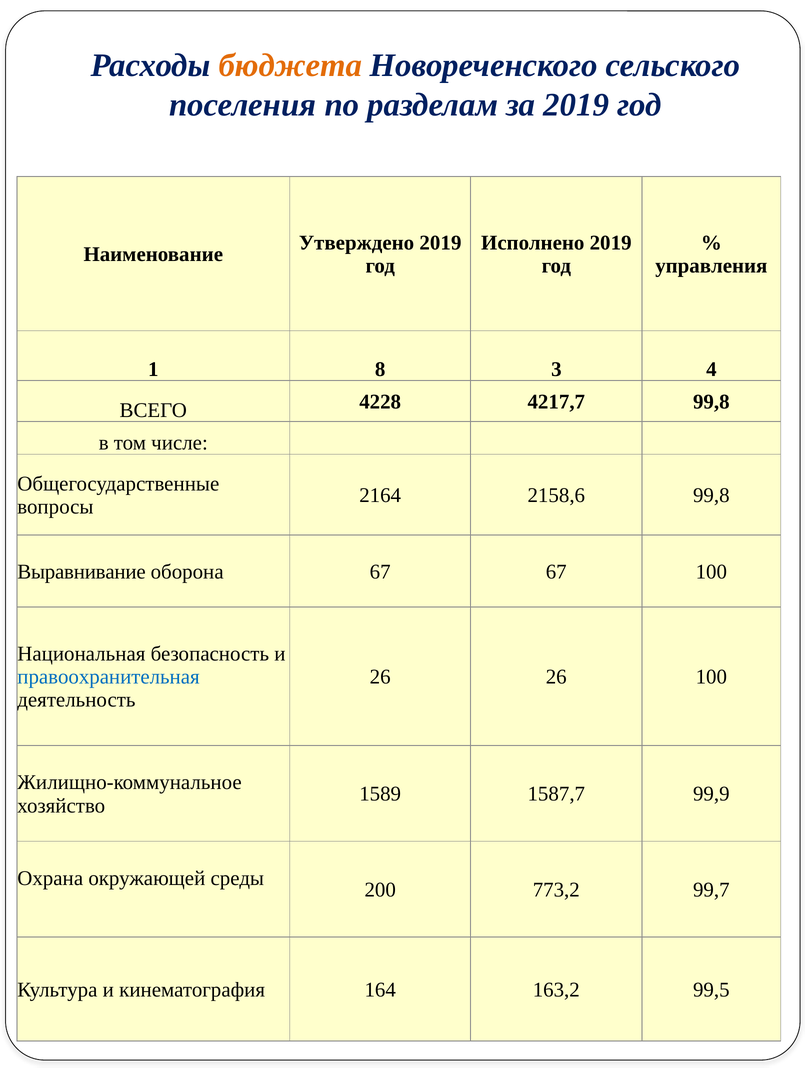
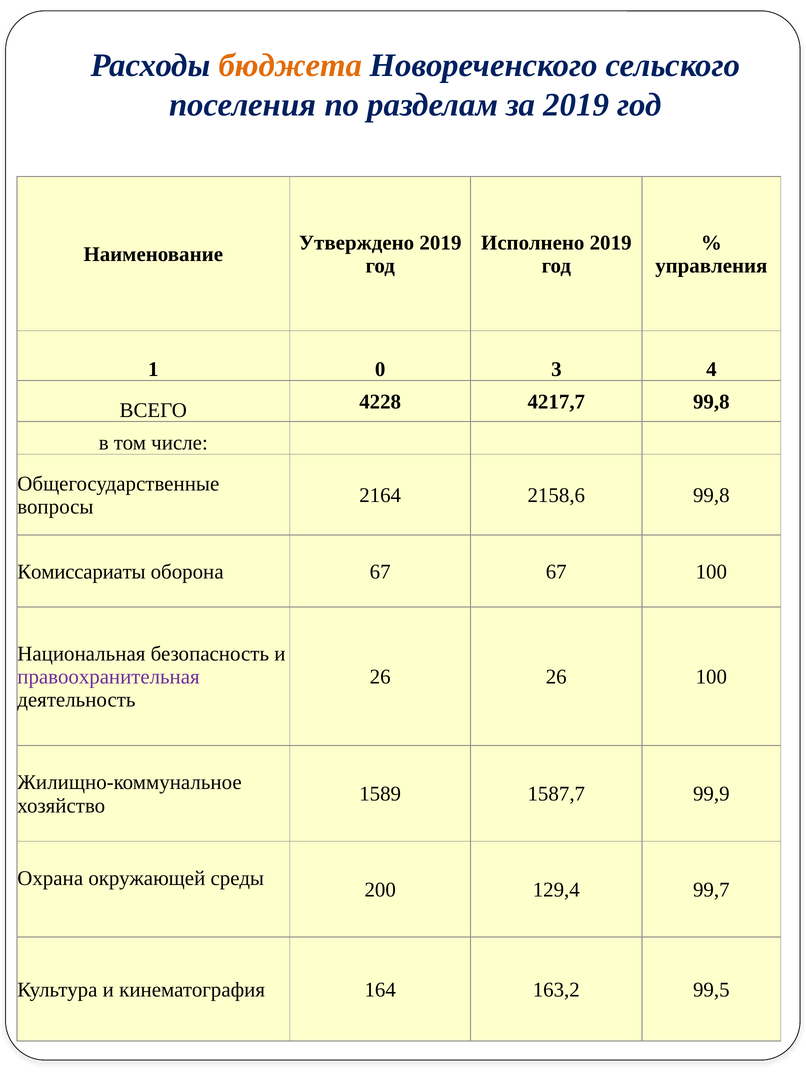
8: 8 -> 0
Выравнивание: Выравнивание -> Комиссариаты
правоохранительная colour: blue -> purple
773,2: 773,2 -> 129,4
